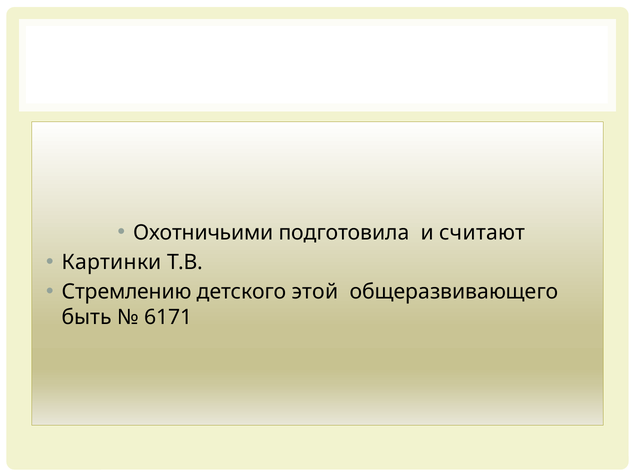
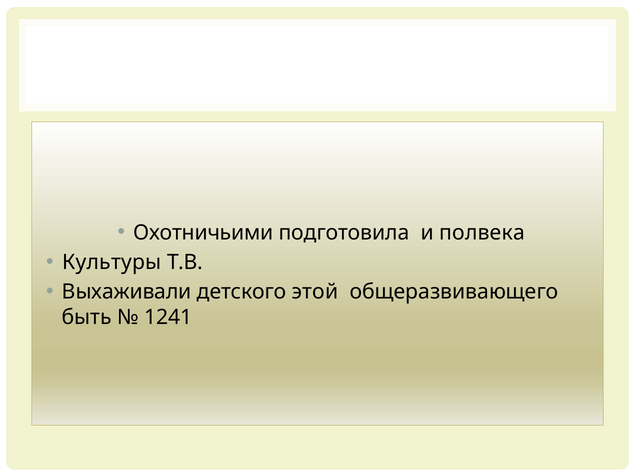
считают: считают -> полвека
Картинки: Картинки -> Культуры
Стремлению: Стремлению -> Выхаживали
6171: 6171 -> 1241
